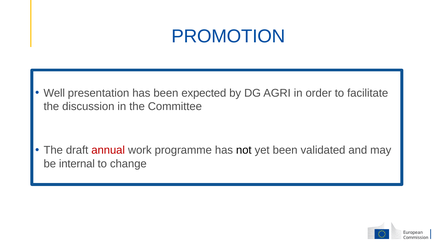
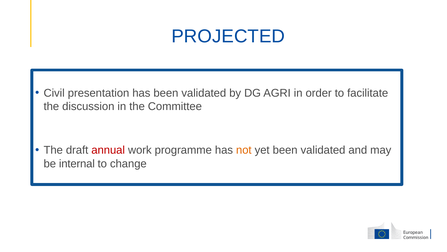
PROMOTION: PROMOTION -> PROJECTED
Well: Well -> Civil
has been expected: expected -> validated
not colour: black -> orange
